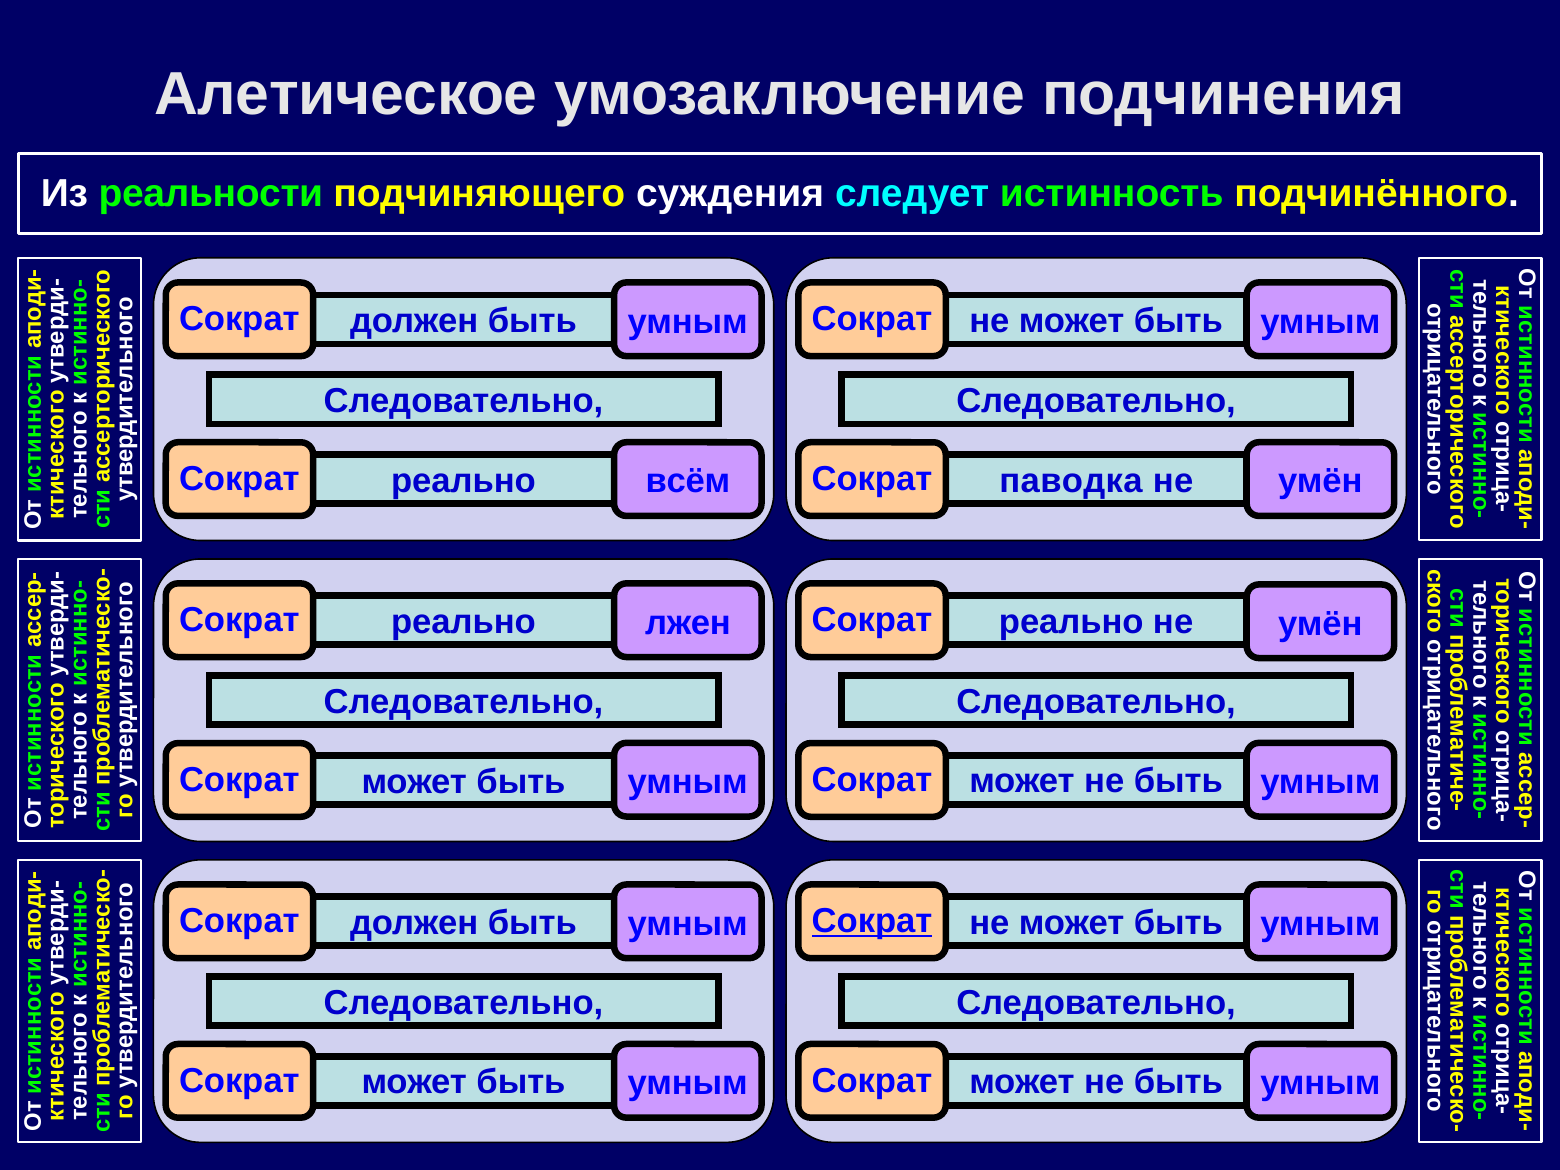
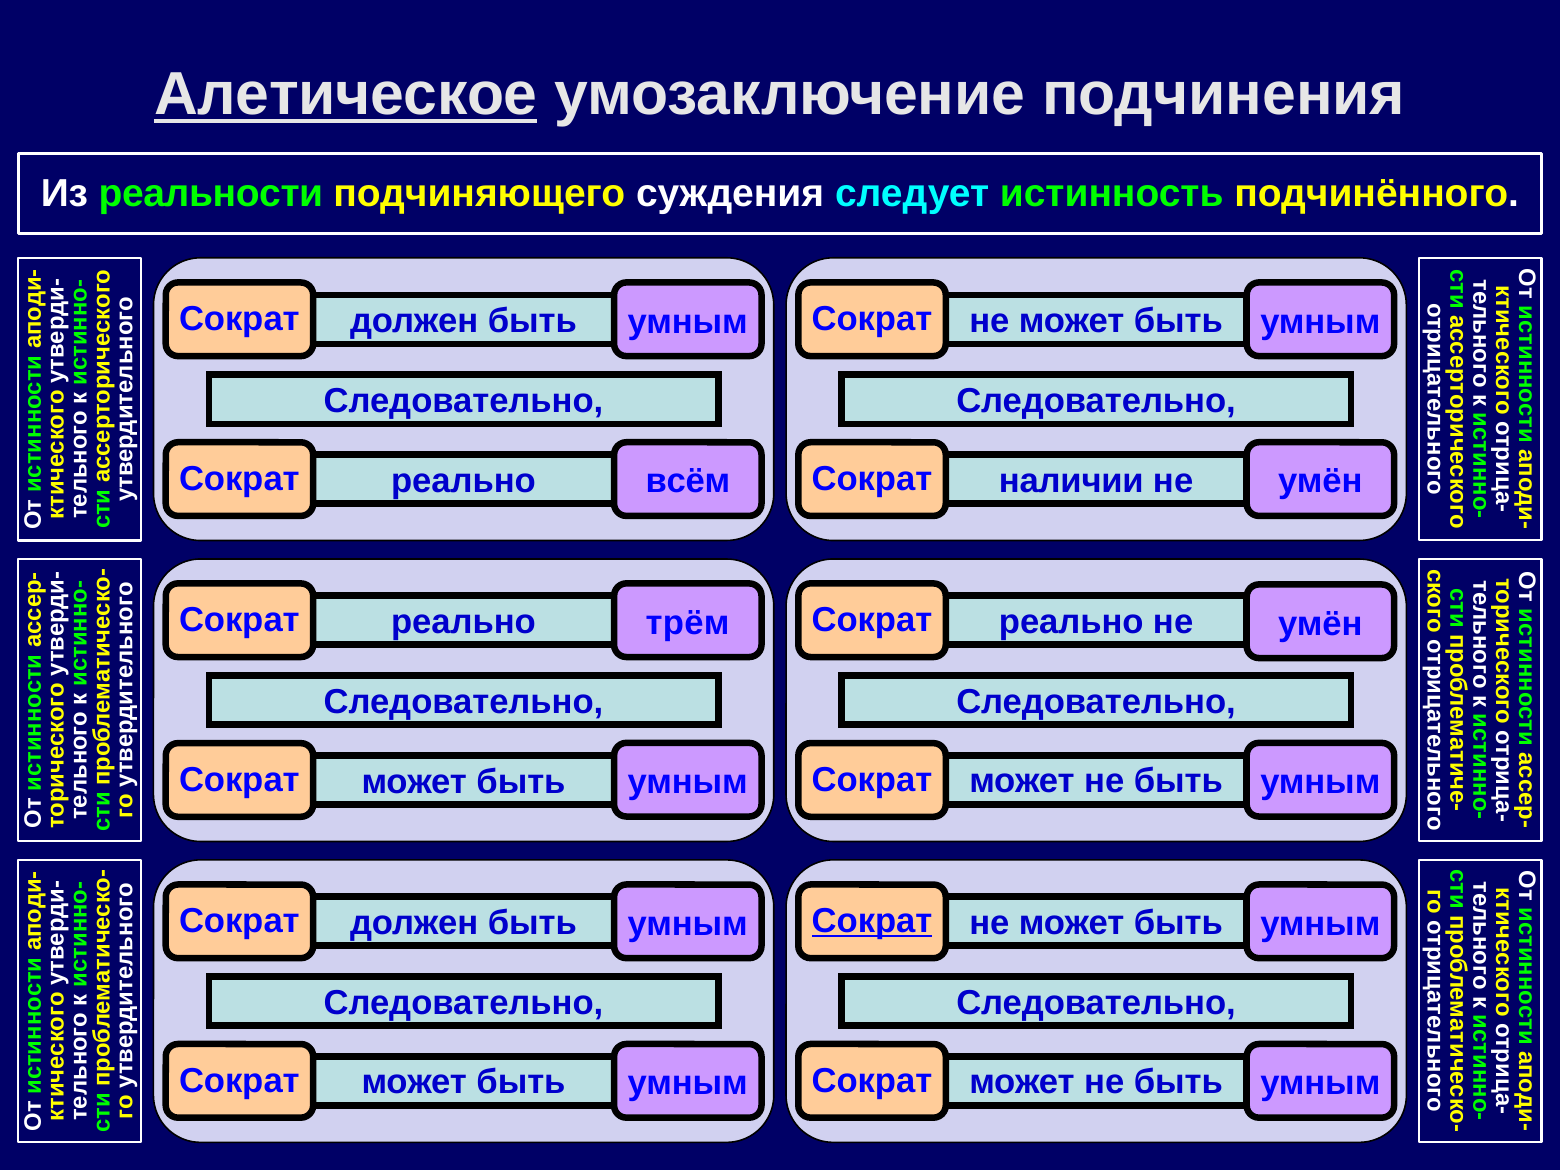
Алетическое underline: none -> present
паводка: паводка -> наличии
лжен: лжен -> трём
